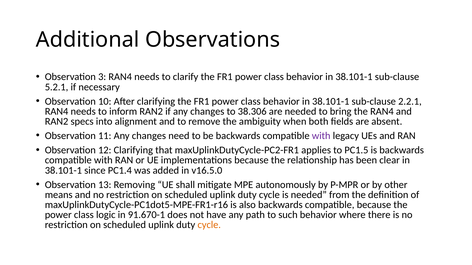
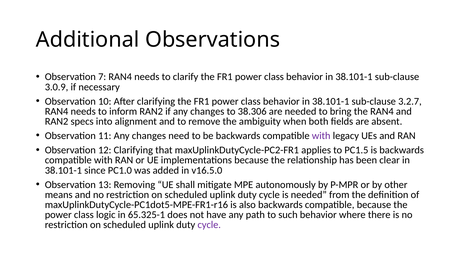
3: 3 -> 7
5.2.1: 5.2.1 -> 3.0.9
2.2.1: 2.2.1 -> 3.2.7
PC1.4: PC1.4 -> PC1.0
91.670-1: 91.670-1 -> 65.325-1
cycle at (209, 225) colour: orange -> purple
